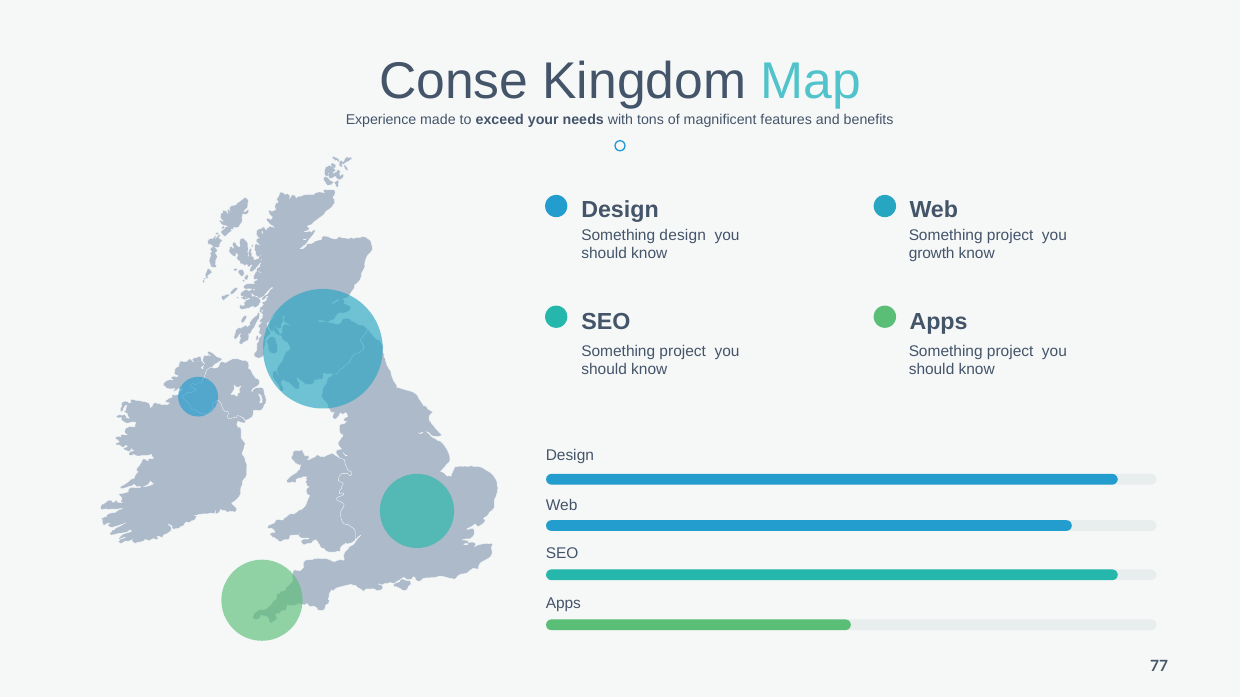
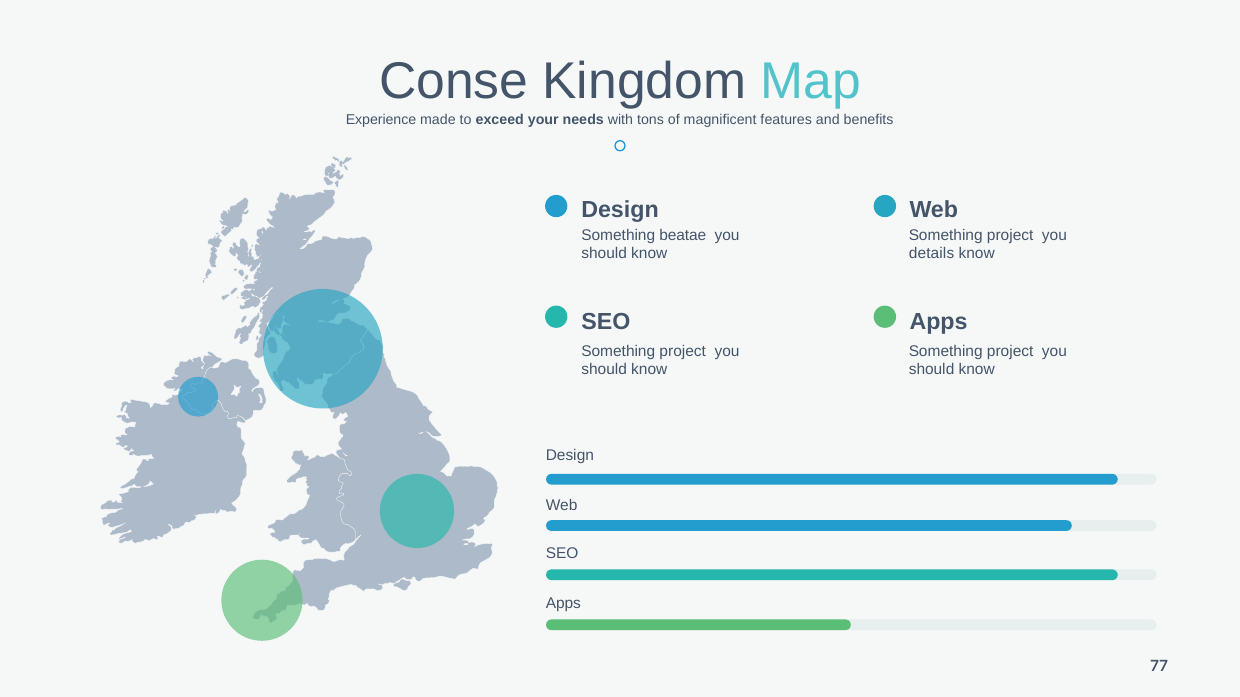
Something design: design -> beatae
growth: growth -> details
